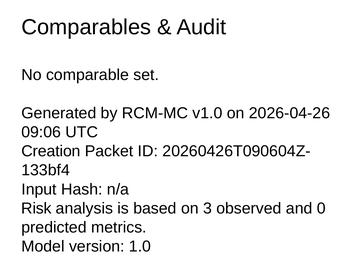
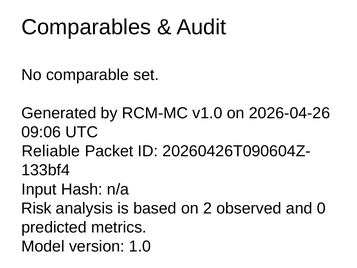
Creation: Creation -> Reliable
3: 3 -> 2
